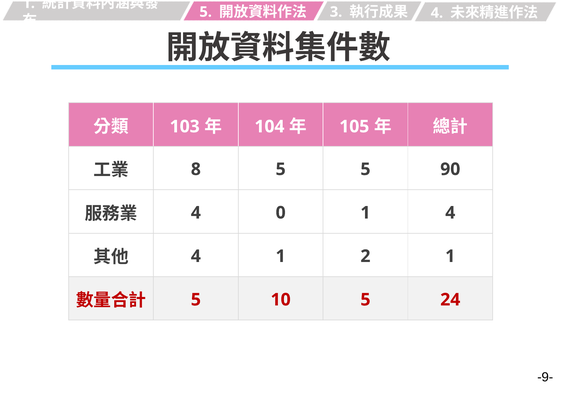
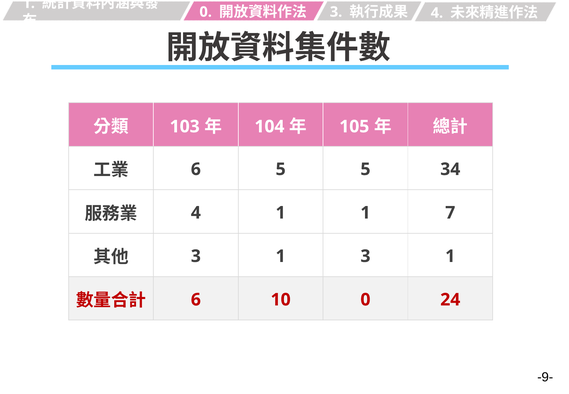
5 at (206, 12): 5 -> 0
8 at (196, 169): 8 -> 6
90: 90 -> 34
4 0: 0 -> 1
1 4: 4 -> 7
4 at (196, 256): 4 -> 3
1 2: 2 -> 3
5 at (196, 300): 5 -> 6
10 5: 5 -> 0
